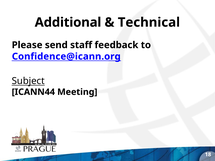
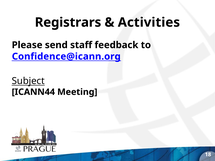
Additional: Additional -> Registrars
Technical: Technical -> Activities
